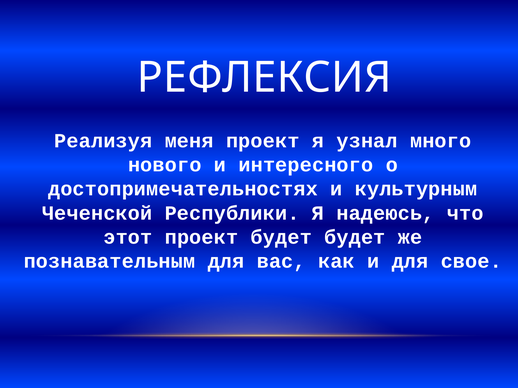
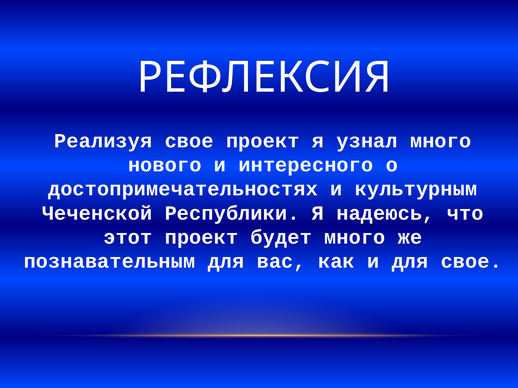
Реализуя меня: меня -> свое
будет будет: будет -> много
